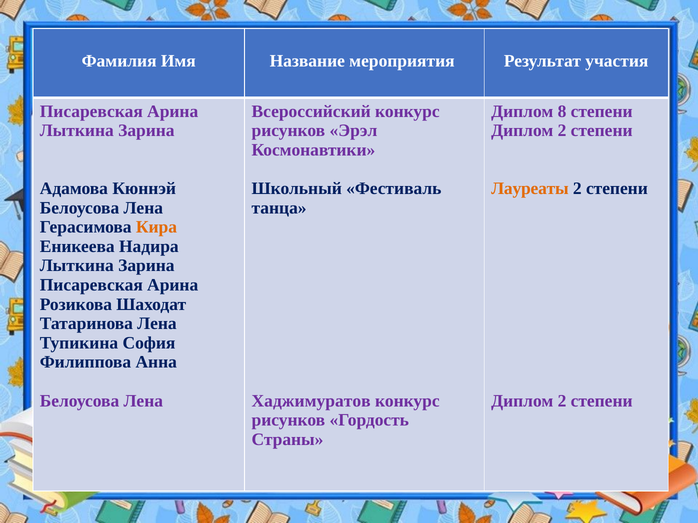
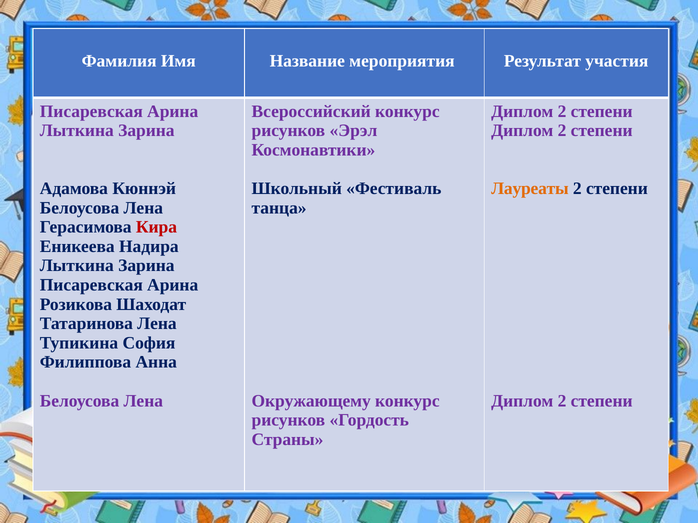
8 at (562, 111): 8 -> 2
Кира colour: orange -> red
Хаджимуратов: Хаджимуратов -> Окружающему
